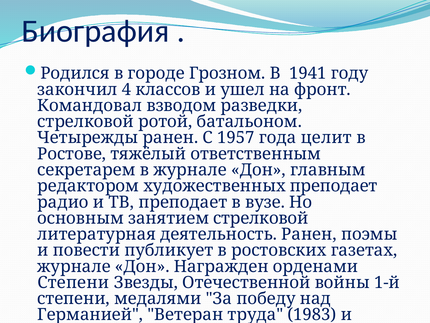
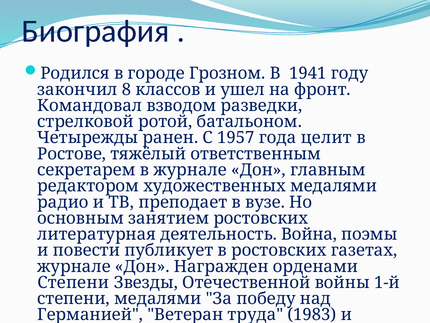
4: 4 -> 8
художественных преподает: преподает -> медалями
занятием стрелковой: стрелковой -> ростовских
деятельность Ранен: Ранен -> Война
